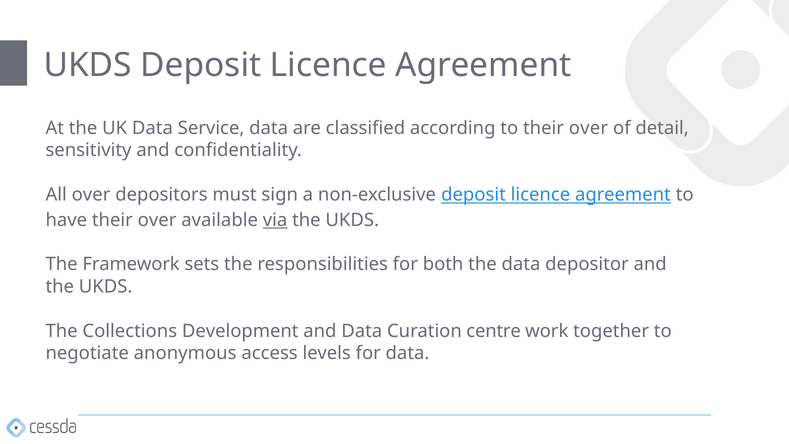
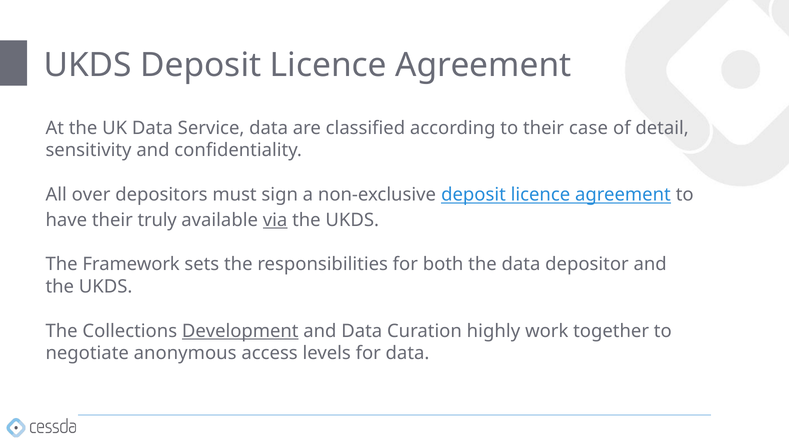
to their over: over -> case
have their over: over -> truly
Development underline: none -> present
centre: centre -> highly
